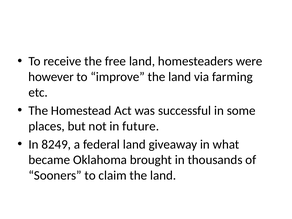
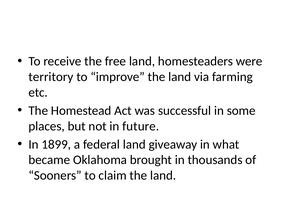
however: however -> territory
8249: 8249 -> 1899
